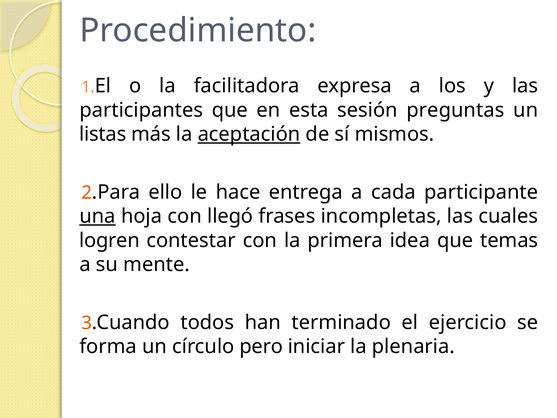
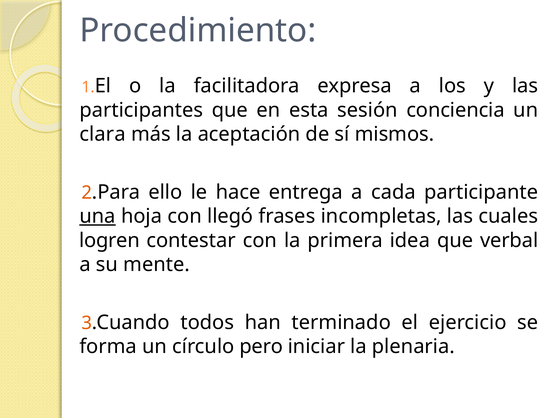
preguntas: preguntas -> conciencia
listas: listas -> clara
aceptación underline: present -> none
temas: temas -> verbal
